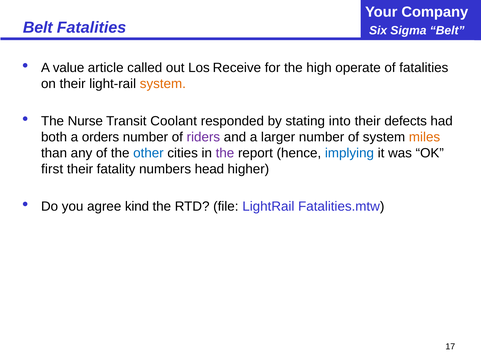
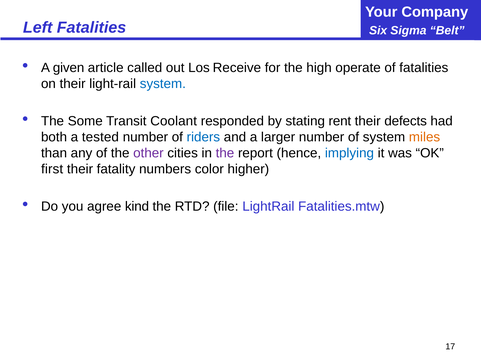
Belt at (38, 28): Belt -> Left
value: value -> given
system at (163, 84) colour: orange -> blue
Nurse: Nurse -> Some
into: into -> rent
orders: orders -> tested
riders colour: purple -> blue
other colour: blue -> purple
head: head -> color
